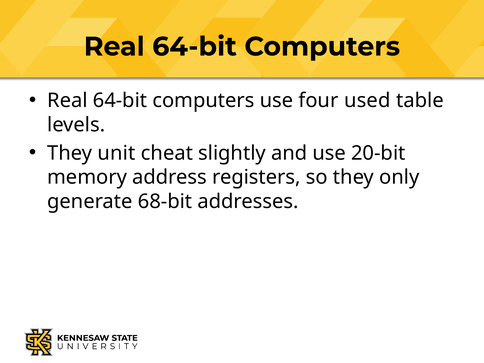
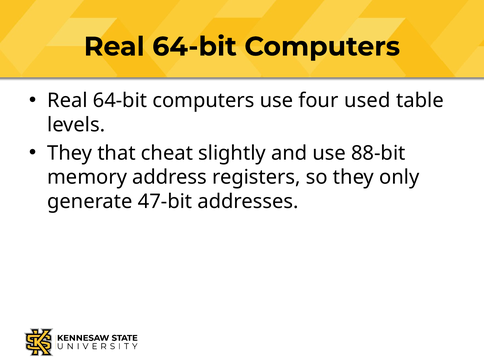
unit: unit -> that
20-bit: 20-bit -> 88-bit
68-bit: 68-bit -> 47-bit
